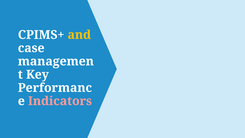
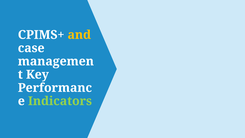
Indicators colour: pink -> light green
